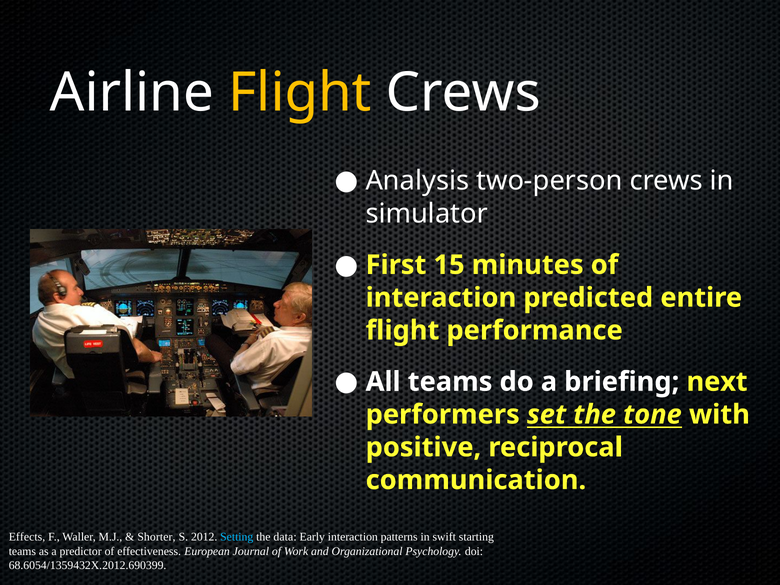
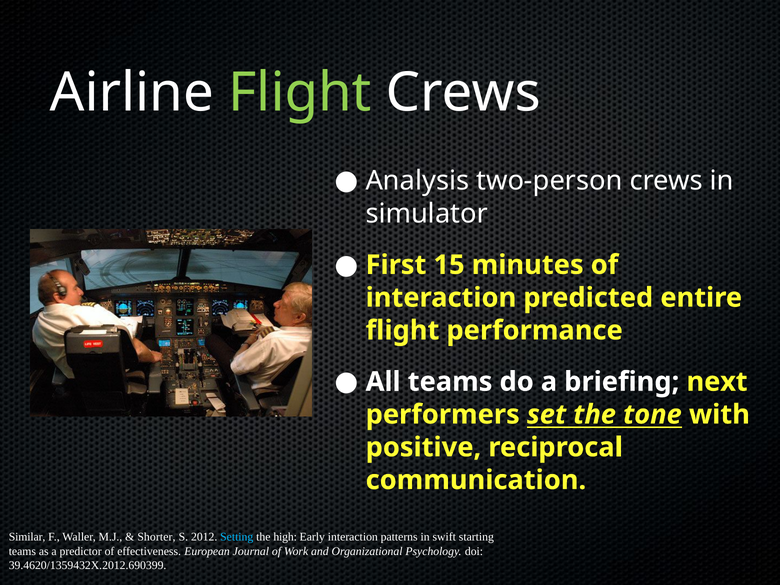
Flight at (300, 93) colour: yellow -> light green
Effects: Effects -> Similar
data: data -> high
68.6054/1359432X.2012.690399: 68.6054/1359432X.2012.690399 -> 39.4620/1359432X.2012.690399
